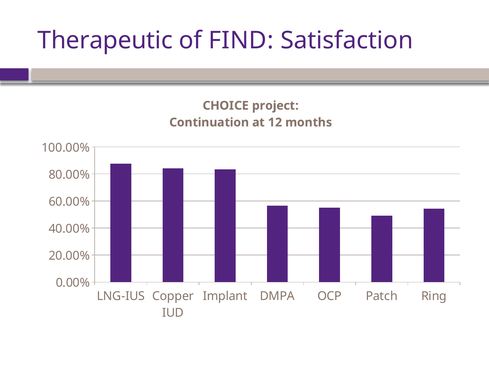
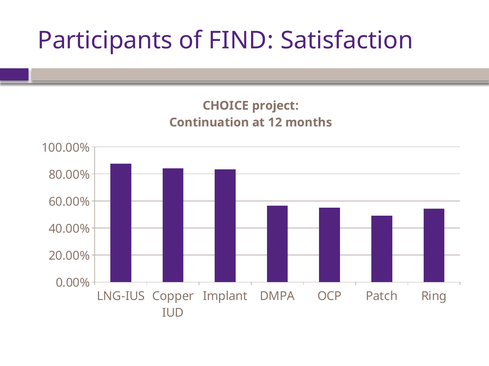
Therapeutic: Therapeutic -> Participants
